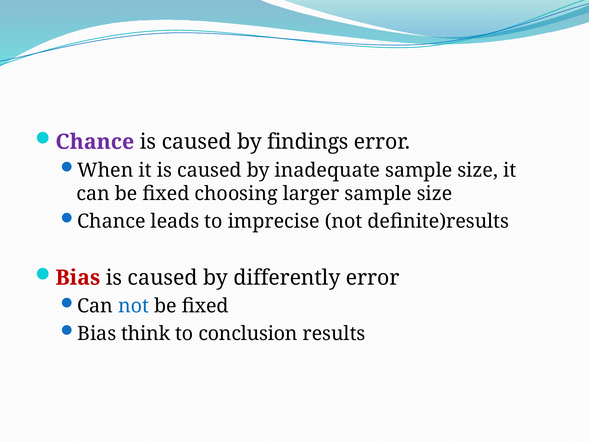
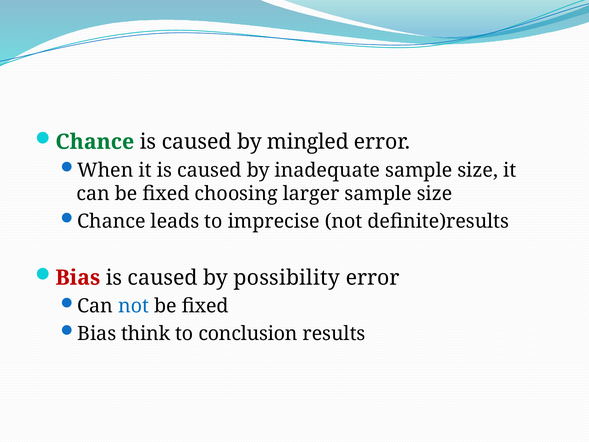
Chance at (95, 142) colour: purple -> green
findings: findings -> mingled
differently: differently -> possibility
